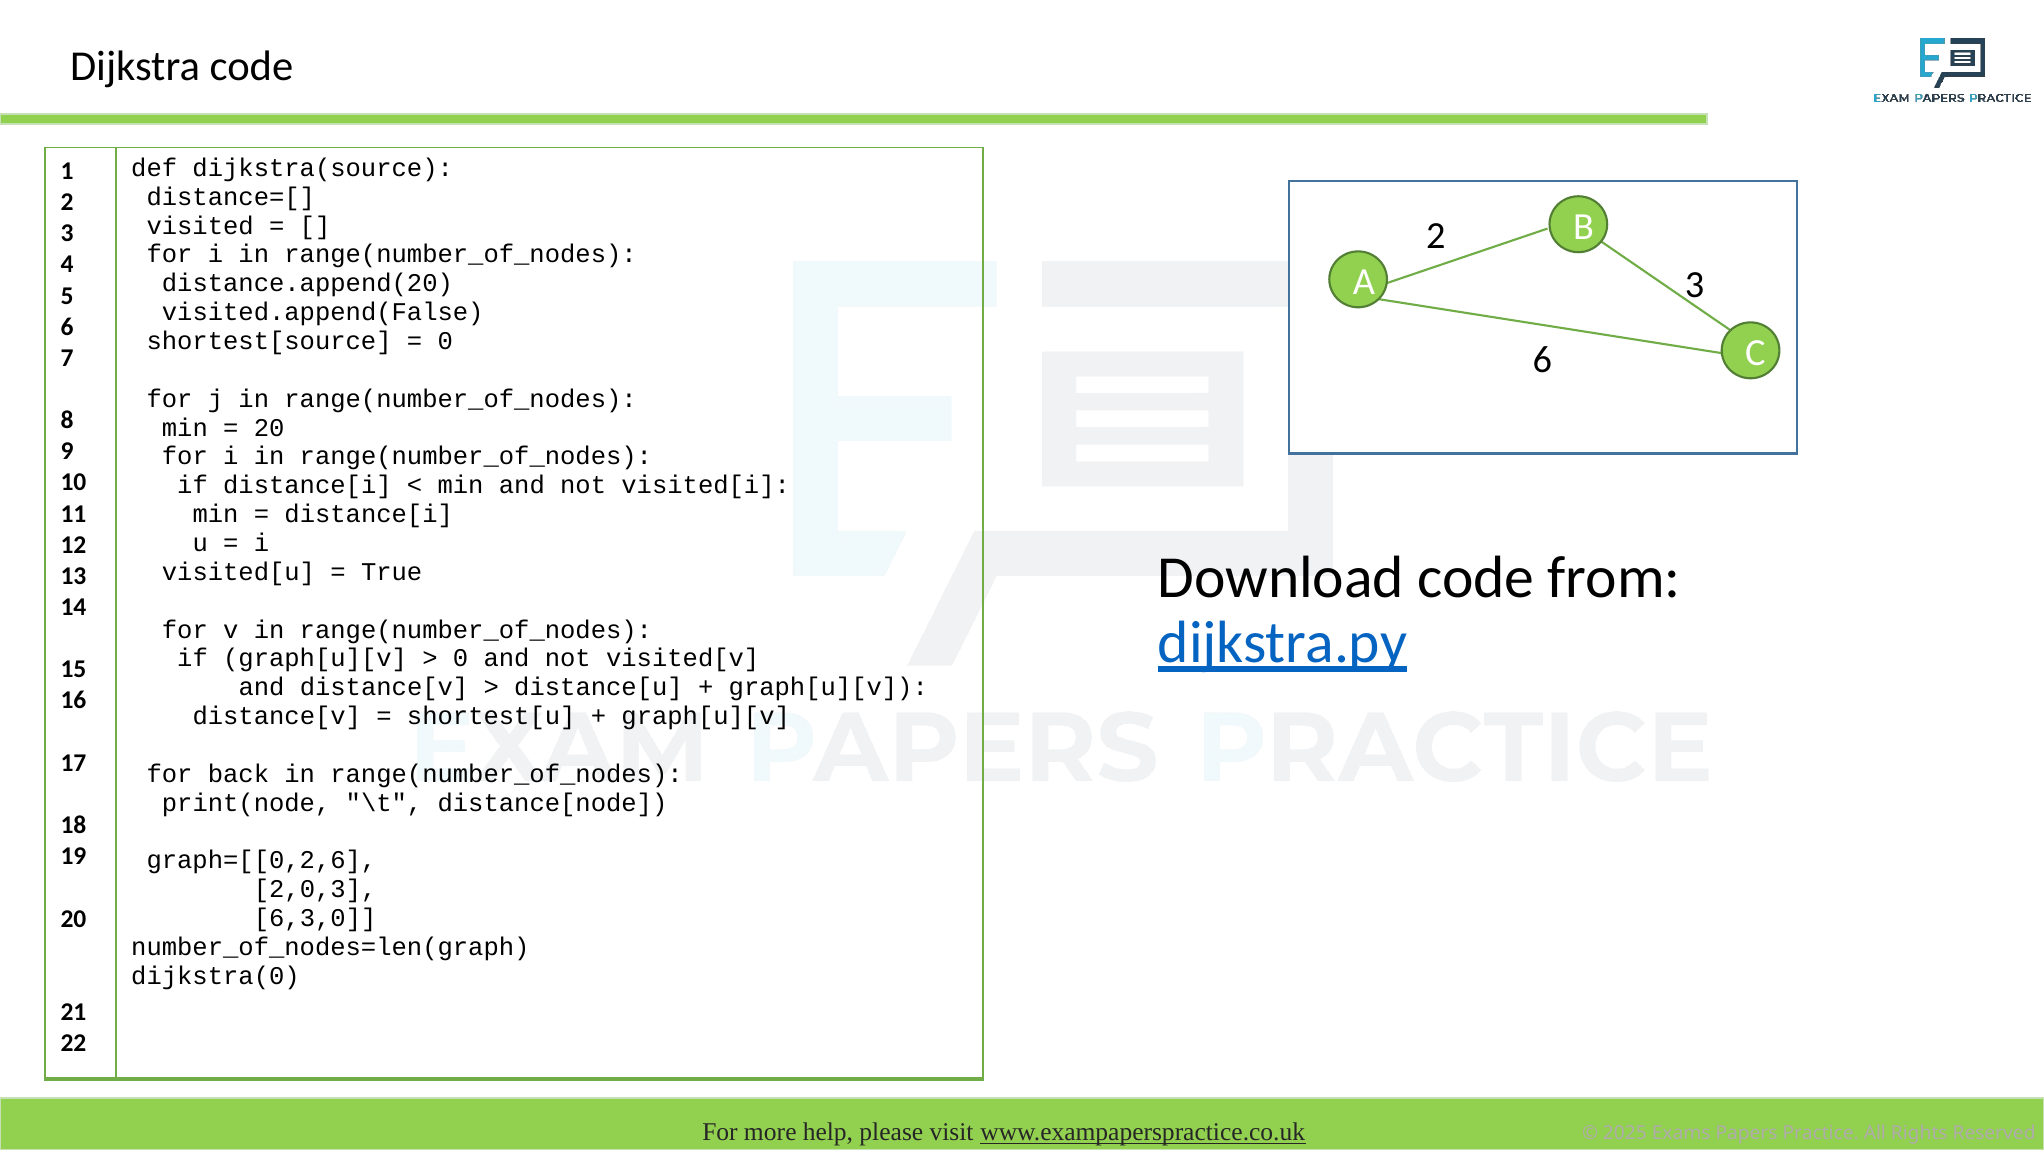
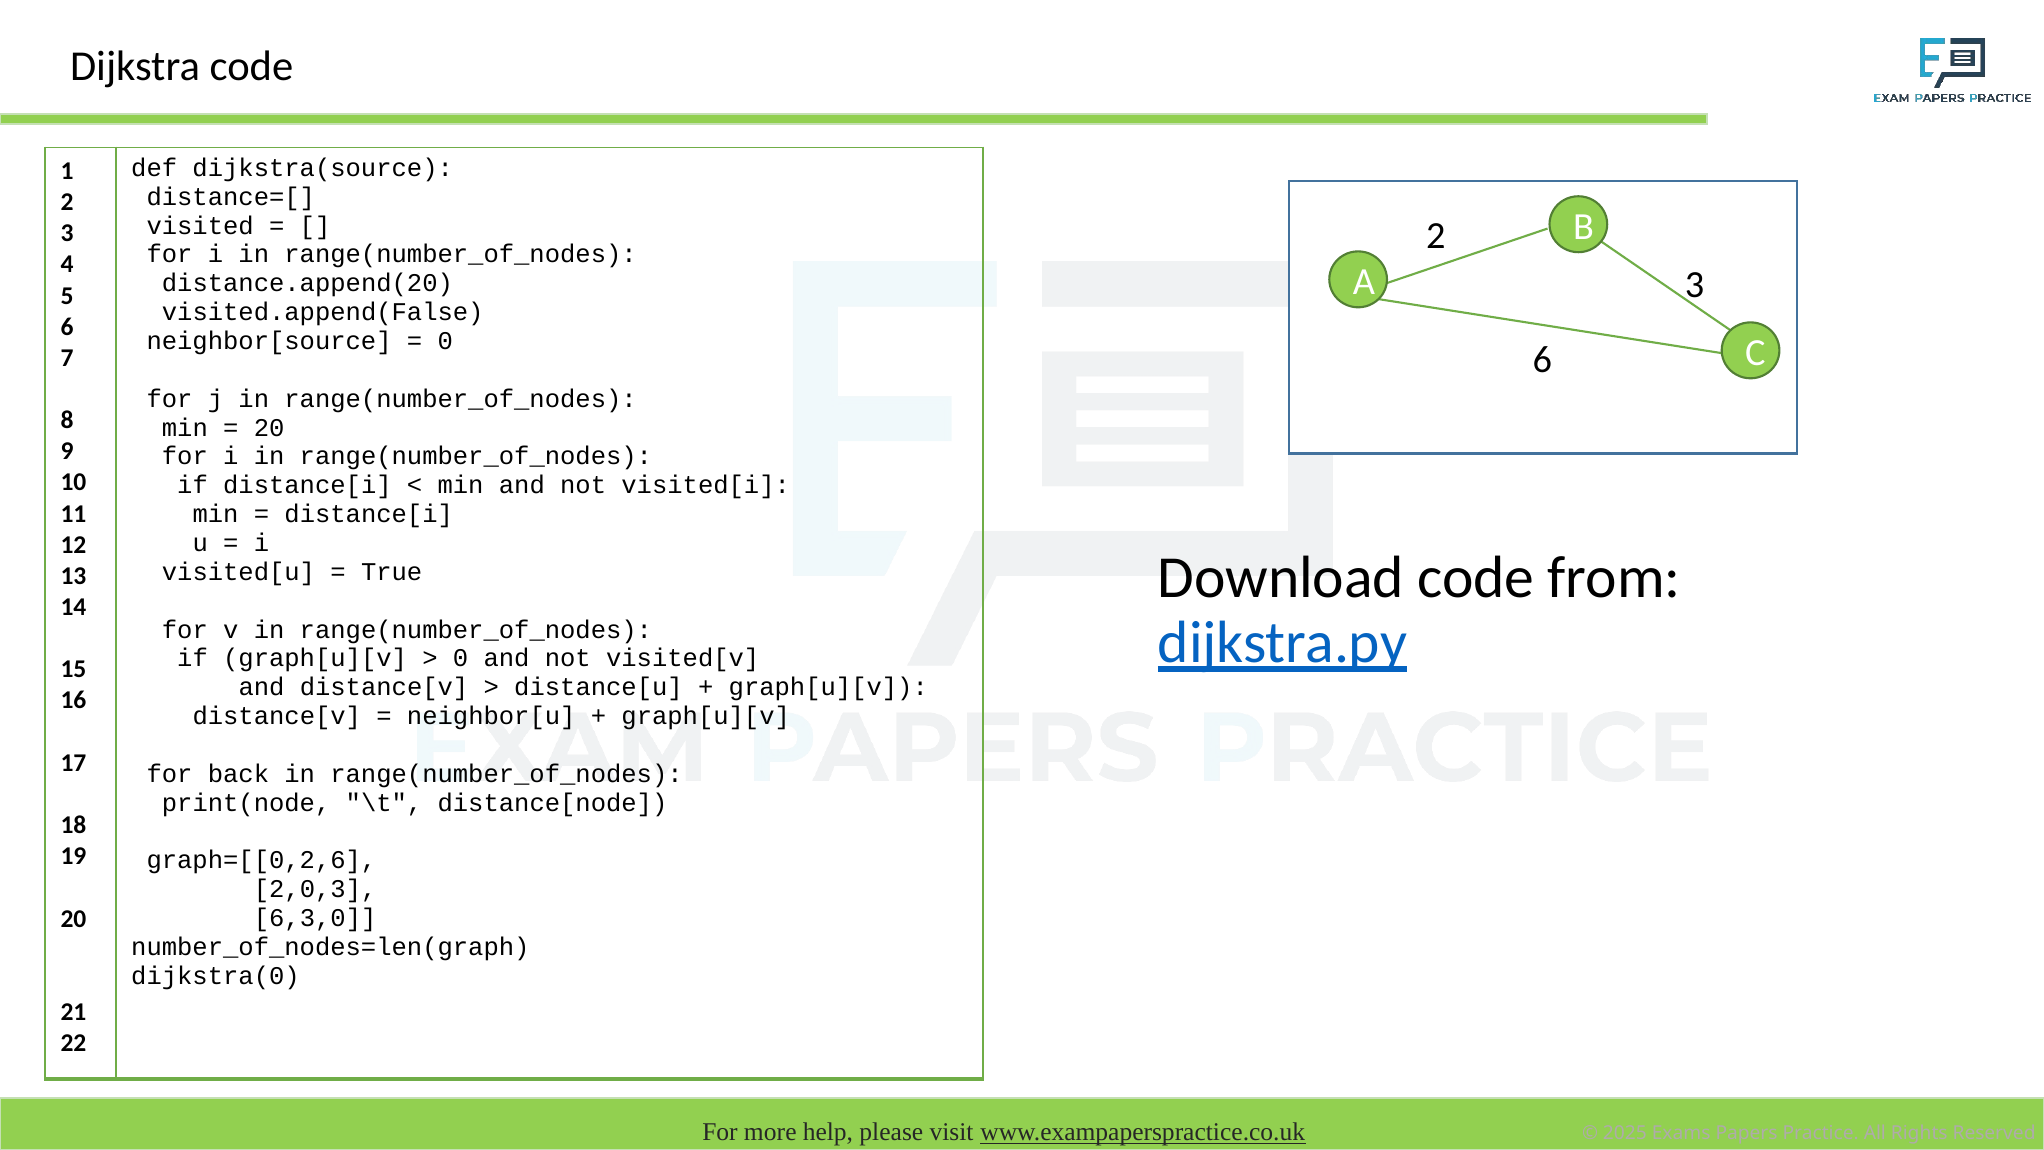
shortest[source: shortest[source -> neighbor[source
shortest[u: shortest[u -> neighbor[u
